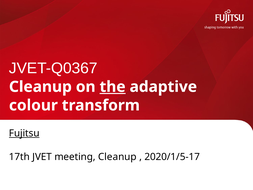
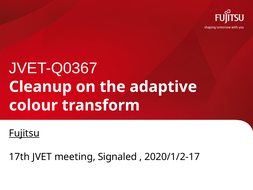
the underline: present -> none
meeting Cleanup: Cleanup -> Signaled
2020/1/5-17: 2020/1/5-17 -> 2020/1/2-17
